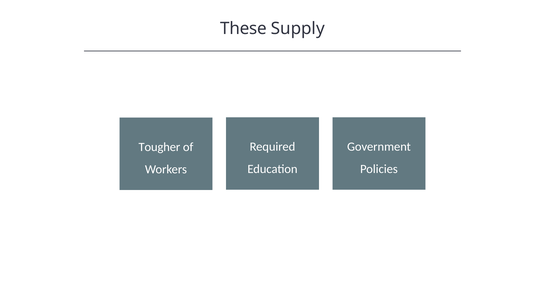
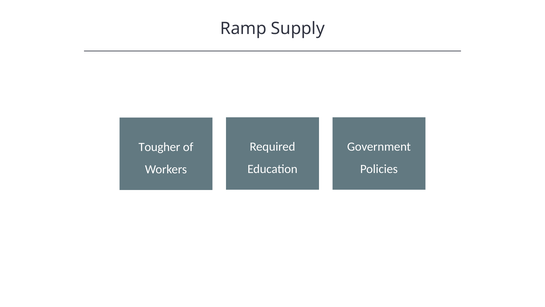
These: These -> Ramp
